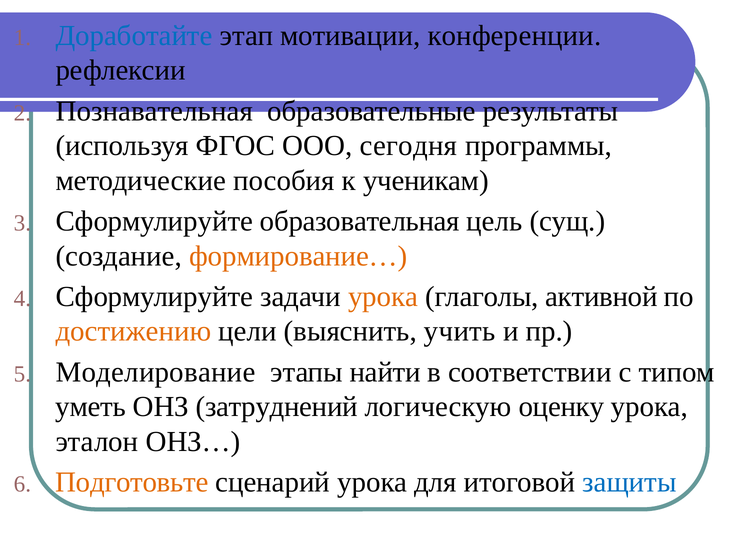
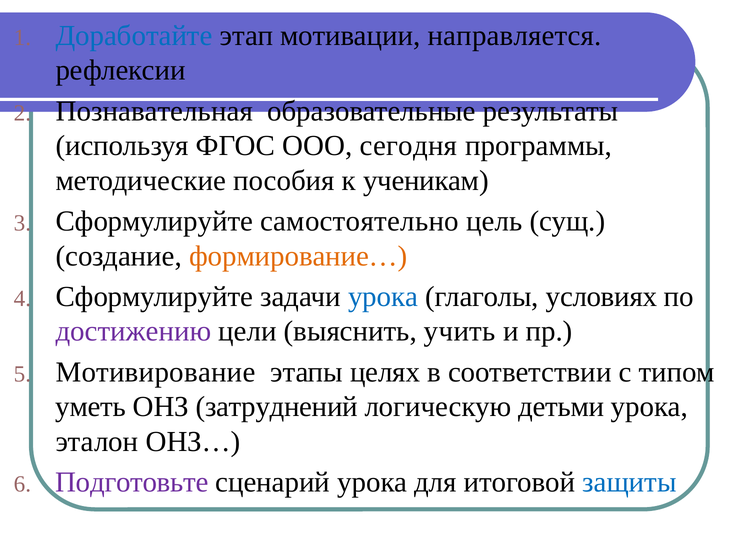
конференции: конференции -> направляется
образовательная: образовательная -> самостоятельно
урока at (383, 296) colour: orange -> blue
активной: активной -> условиях
достижению colour: orange -> purple
Моделирование: Моделирование -> Мотивирование
найти: найти -> целях
оценку: оценку -> детьми
Подготовьте colour: orange -> purple
